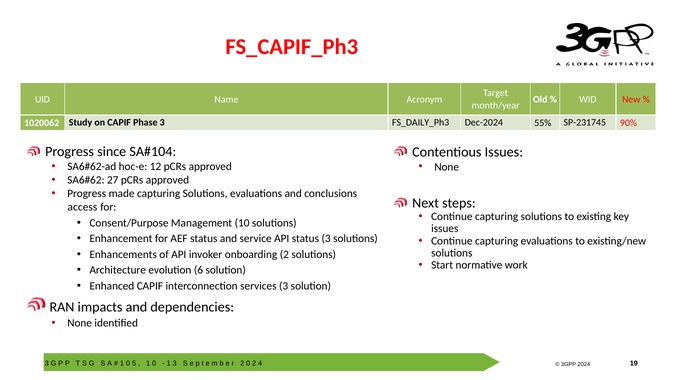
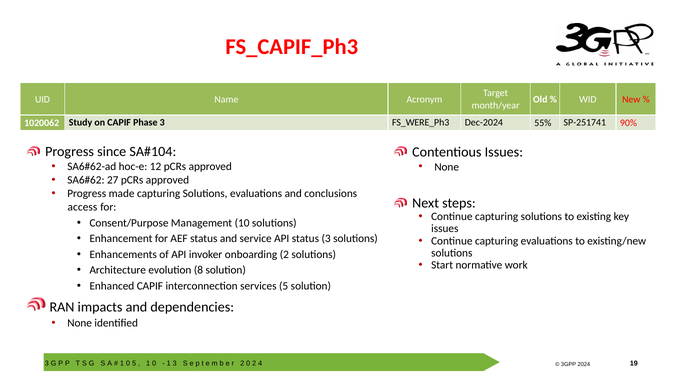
FS_DAILY_Ph3: FS_DAILY_Ph3 -> FS_WERE_Ph3
SP-231745: SP-231745 -> SP-251741
6: 6 -> 8
services 3: 3 -> 5
